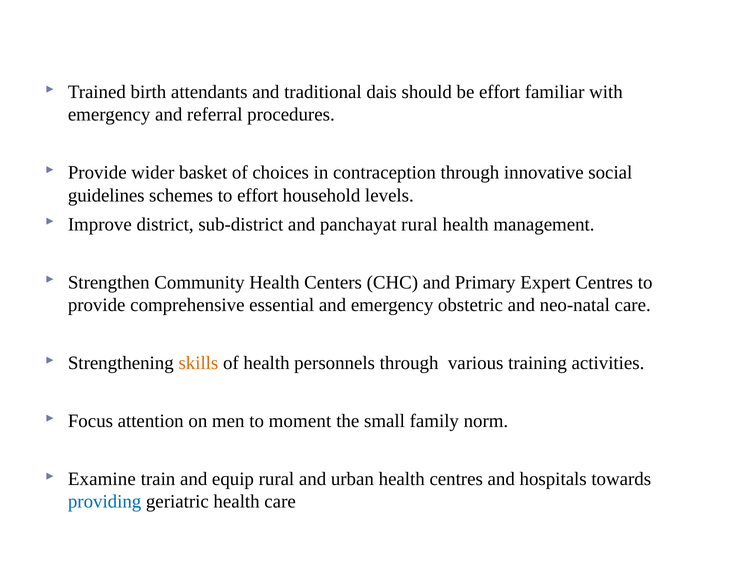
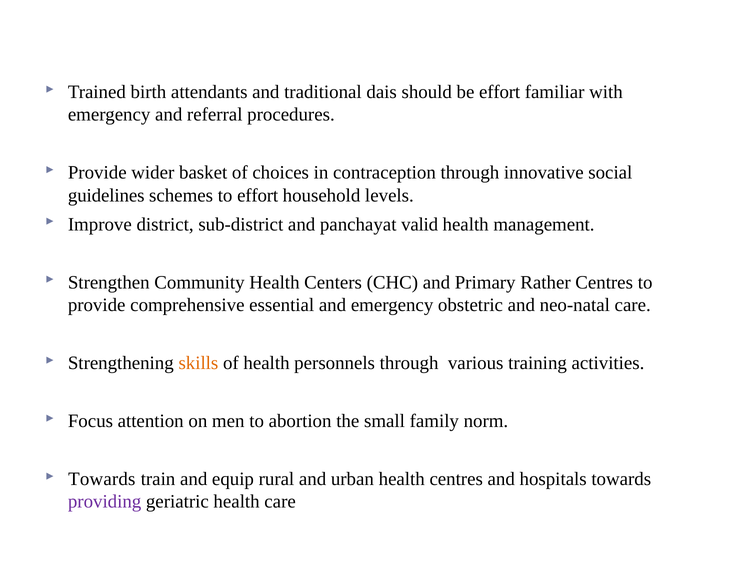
panchayat rural: rural -> valid
Expert: Expert -> Rather
moment: moment -> abortion
Examine at (102, 479): Examine -> Towards
providing colour: blue -> purple
